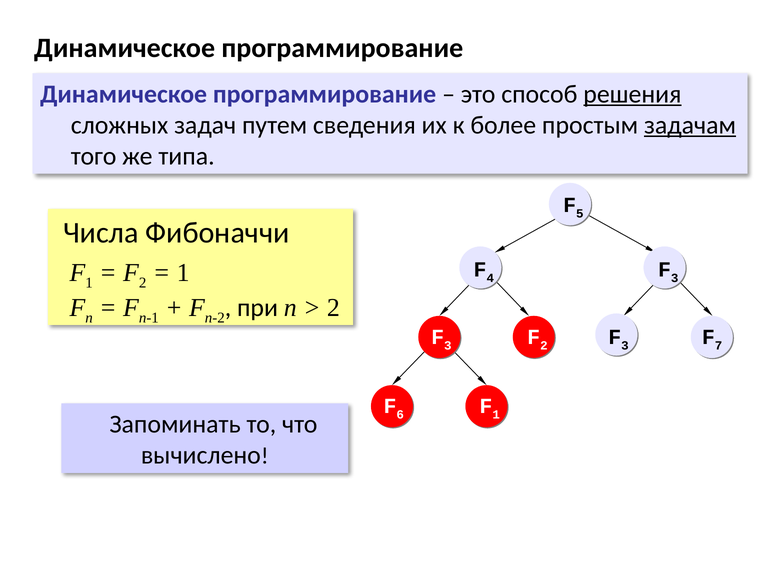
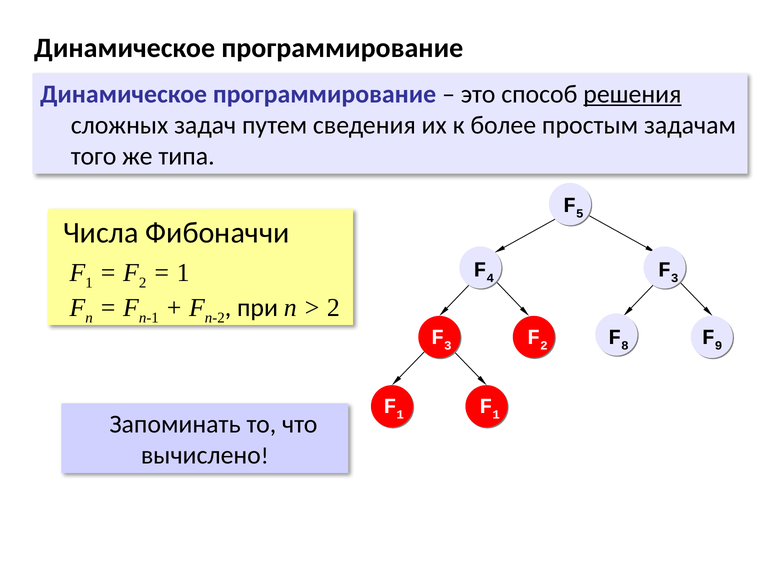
задачам underline: present -> none
3 at (625, 346): 3 -> 8
7: 7 -> 9
6 at (400, 415): 6 -> 1
